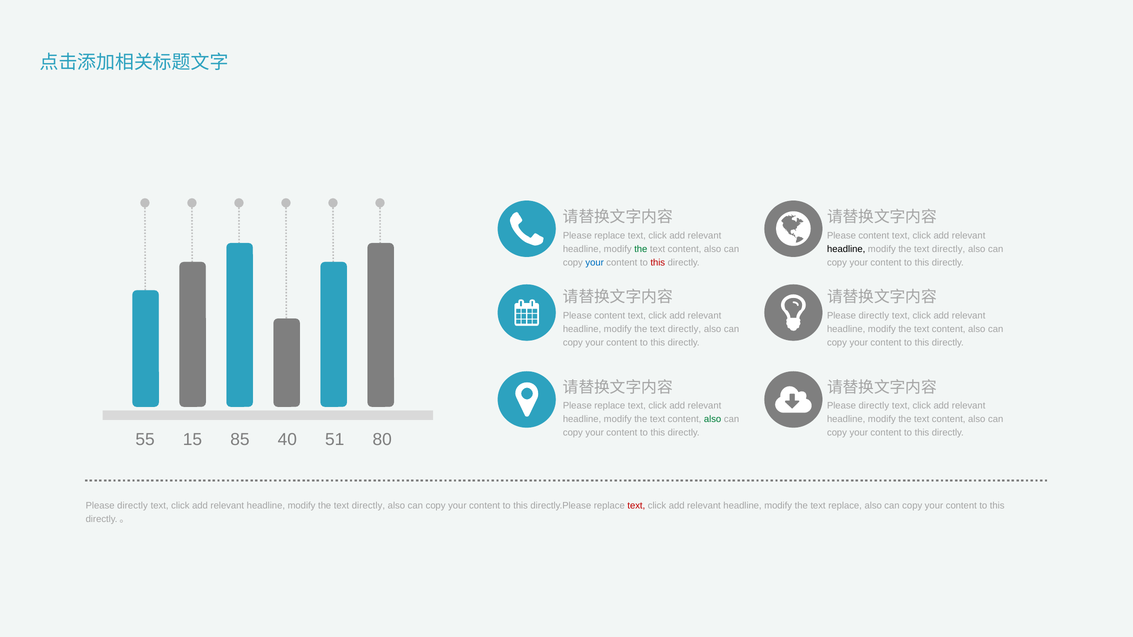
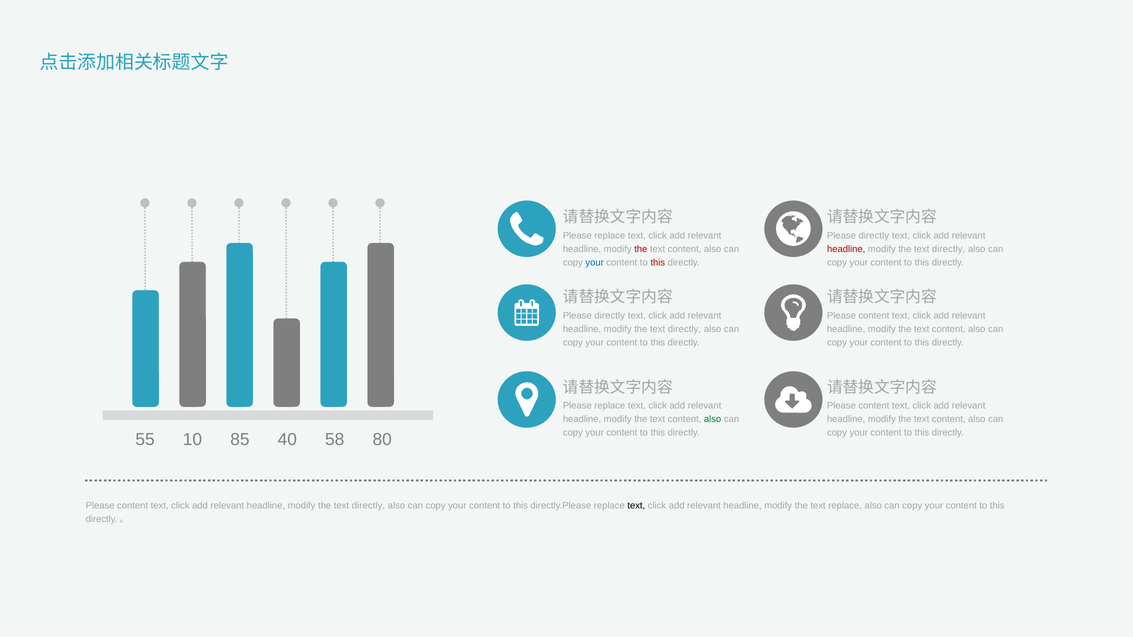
content at (874, 236): content -> directly
the at (641, 249) colour: green -> red
headline at (846, 249) colour: black -> red
content at (610, 316): content -> directly
directly at (874, 316): directly -> content
directly at (874, 406): directly -> content
15: 15 -> 10
51: 51 -> 58
directly at (132, 506): directly -> content
text at (636, 506) colour: red -> black
